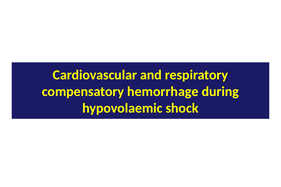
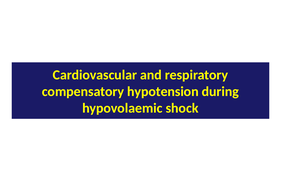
hemorrhage: hemorrhage -> hypotension
